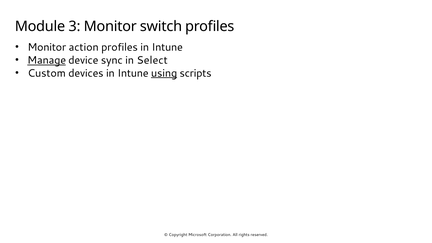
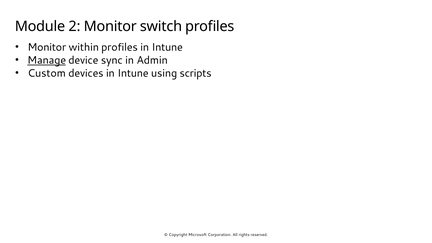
3: 3 -> 2
action: action -> within
Select: Select -> Admin
using underline: present -> none
